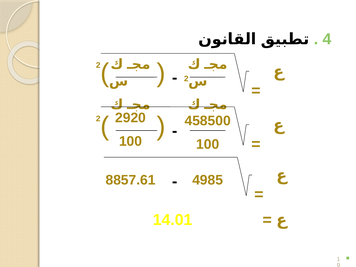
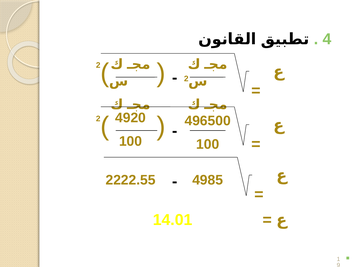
2920: 2920 -> 4920
458500: 458500 -> 496500
8857.61: 8857.61 -> 2222.55
